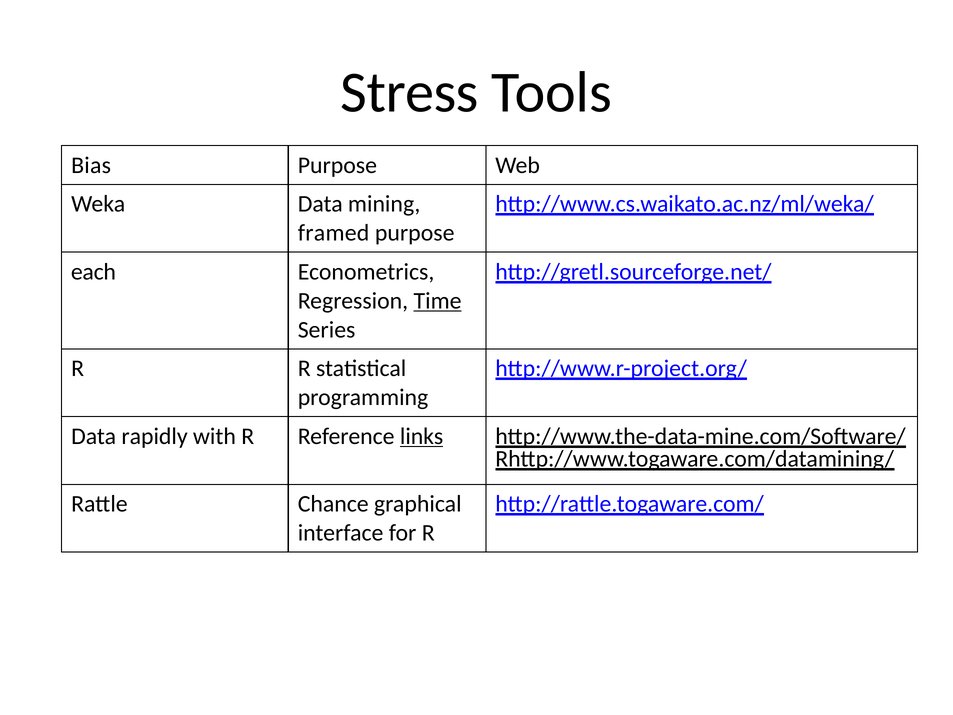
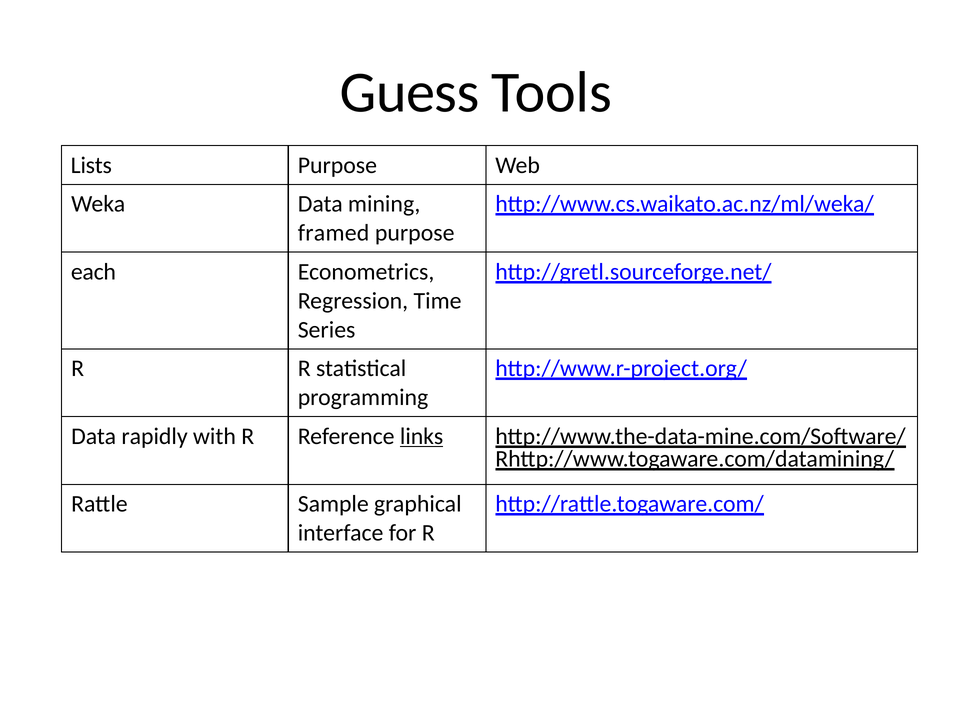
Stress: Stress -> Guess
Bias: Bias -> Lists
Time underline: present -> none
Chance: Chance -> Sample
